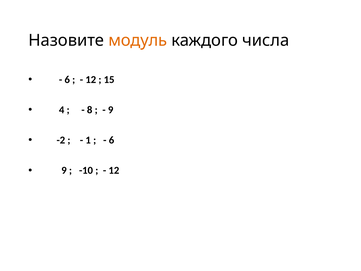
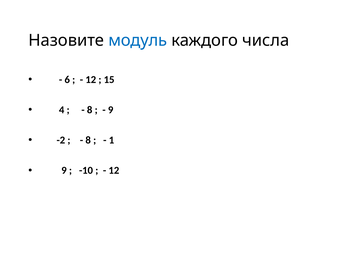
модуль colour: orange -> blue
1 at (88, 140): 1 -> 8
6 at (111, 140): 6 -> 1
